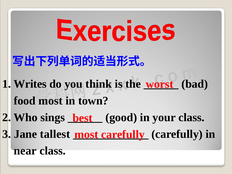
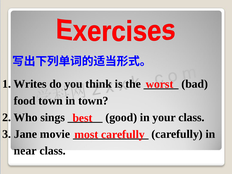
food most: most -> town
tallest: tallest -> movie
